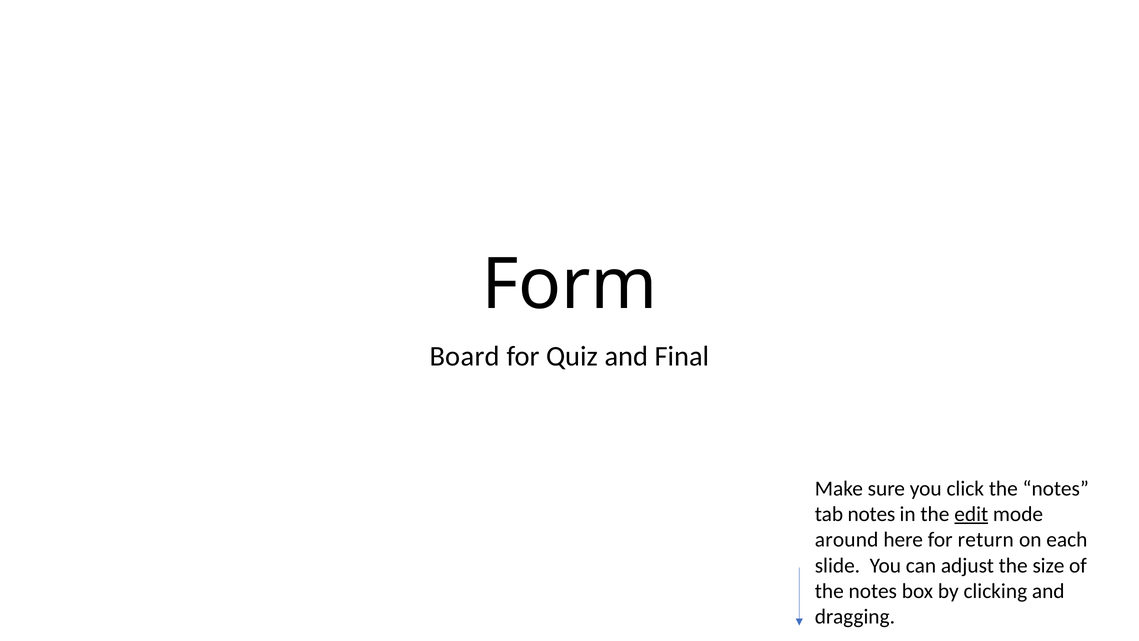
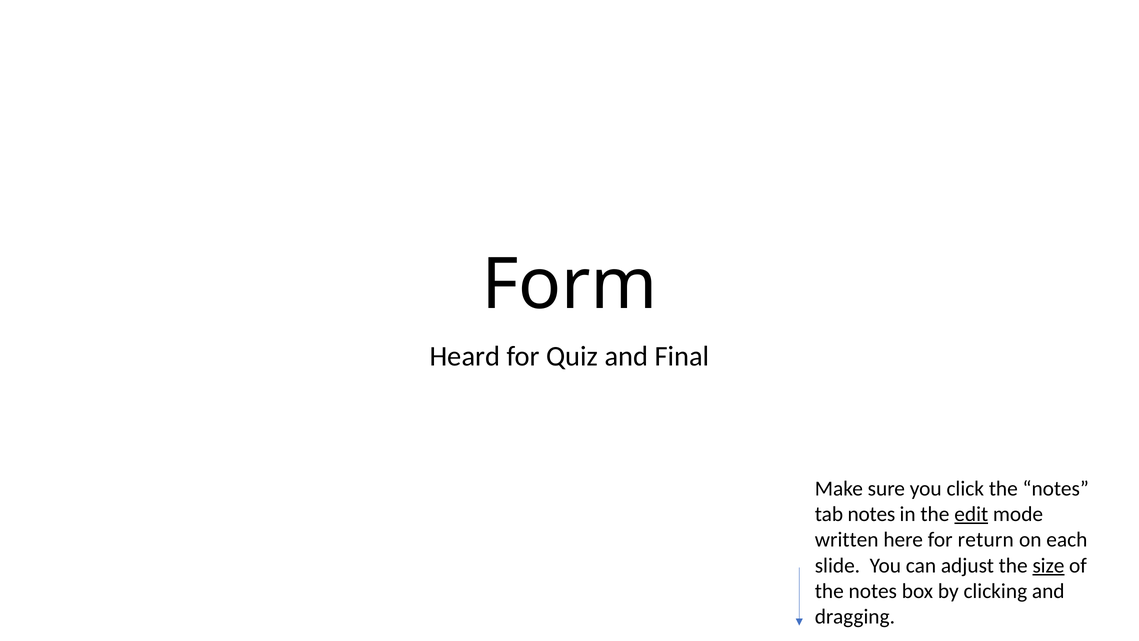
Board: Board -> Heard
around: around -> written
size underline: none -> present
